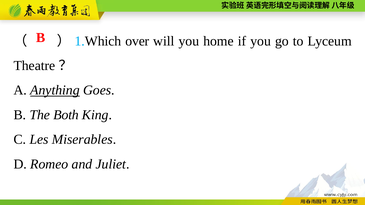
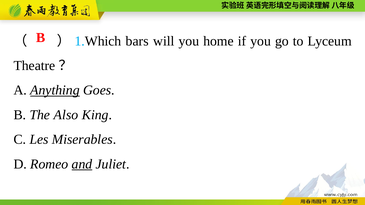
over: over -> bars
Both: Both -> Also
and underline: none -> present
